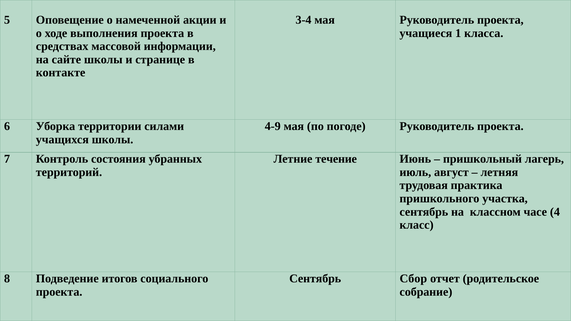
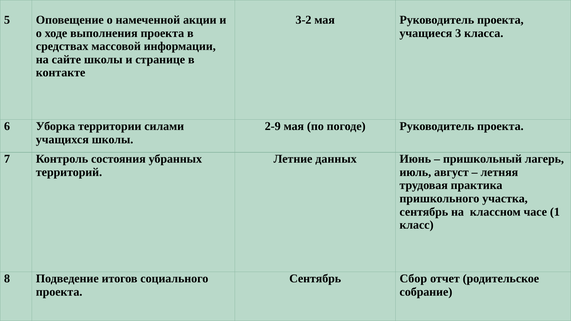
3-4: 3-4 -> 3-2
1: 1 -> 3
4-9: 4-9 -> 2-9
течение: течение -> данных
4: 4 -> 1
